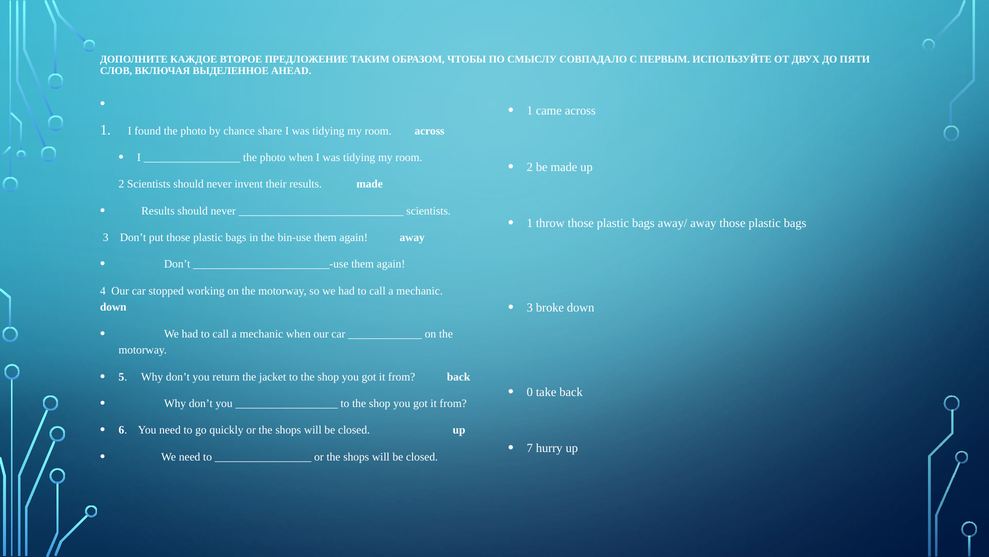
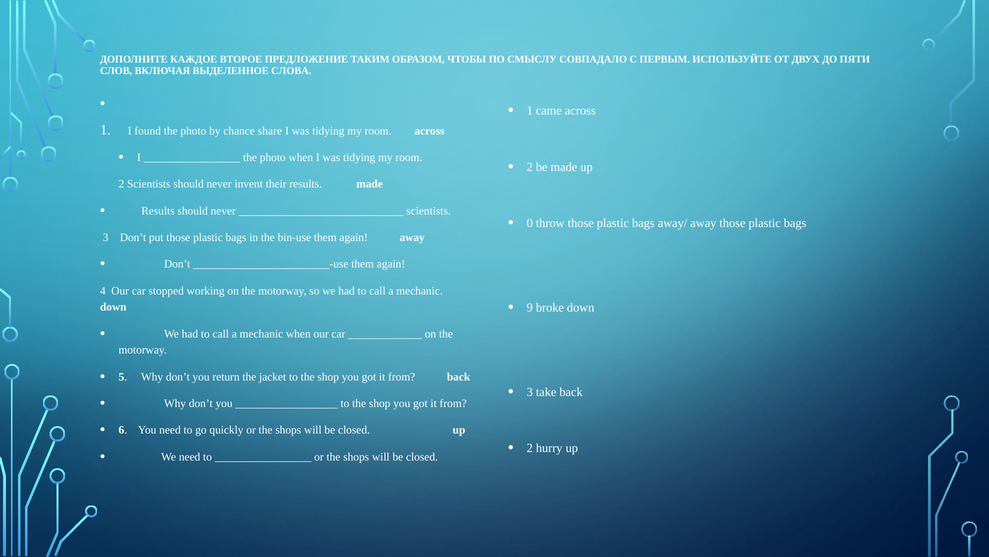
AHEAD: AHEAD -> СЛОВА
1 at (530, 223): 1 -> 0
3 at (530, 307): 3 -> 9
0 at (530, 392): 0 -> 3
7 at (530, 448): 7 -> 2
